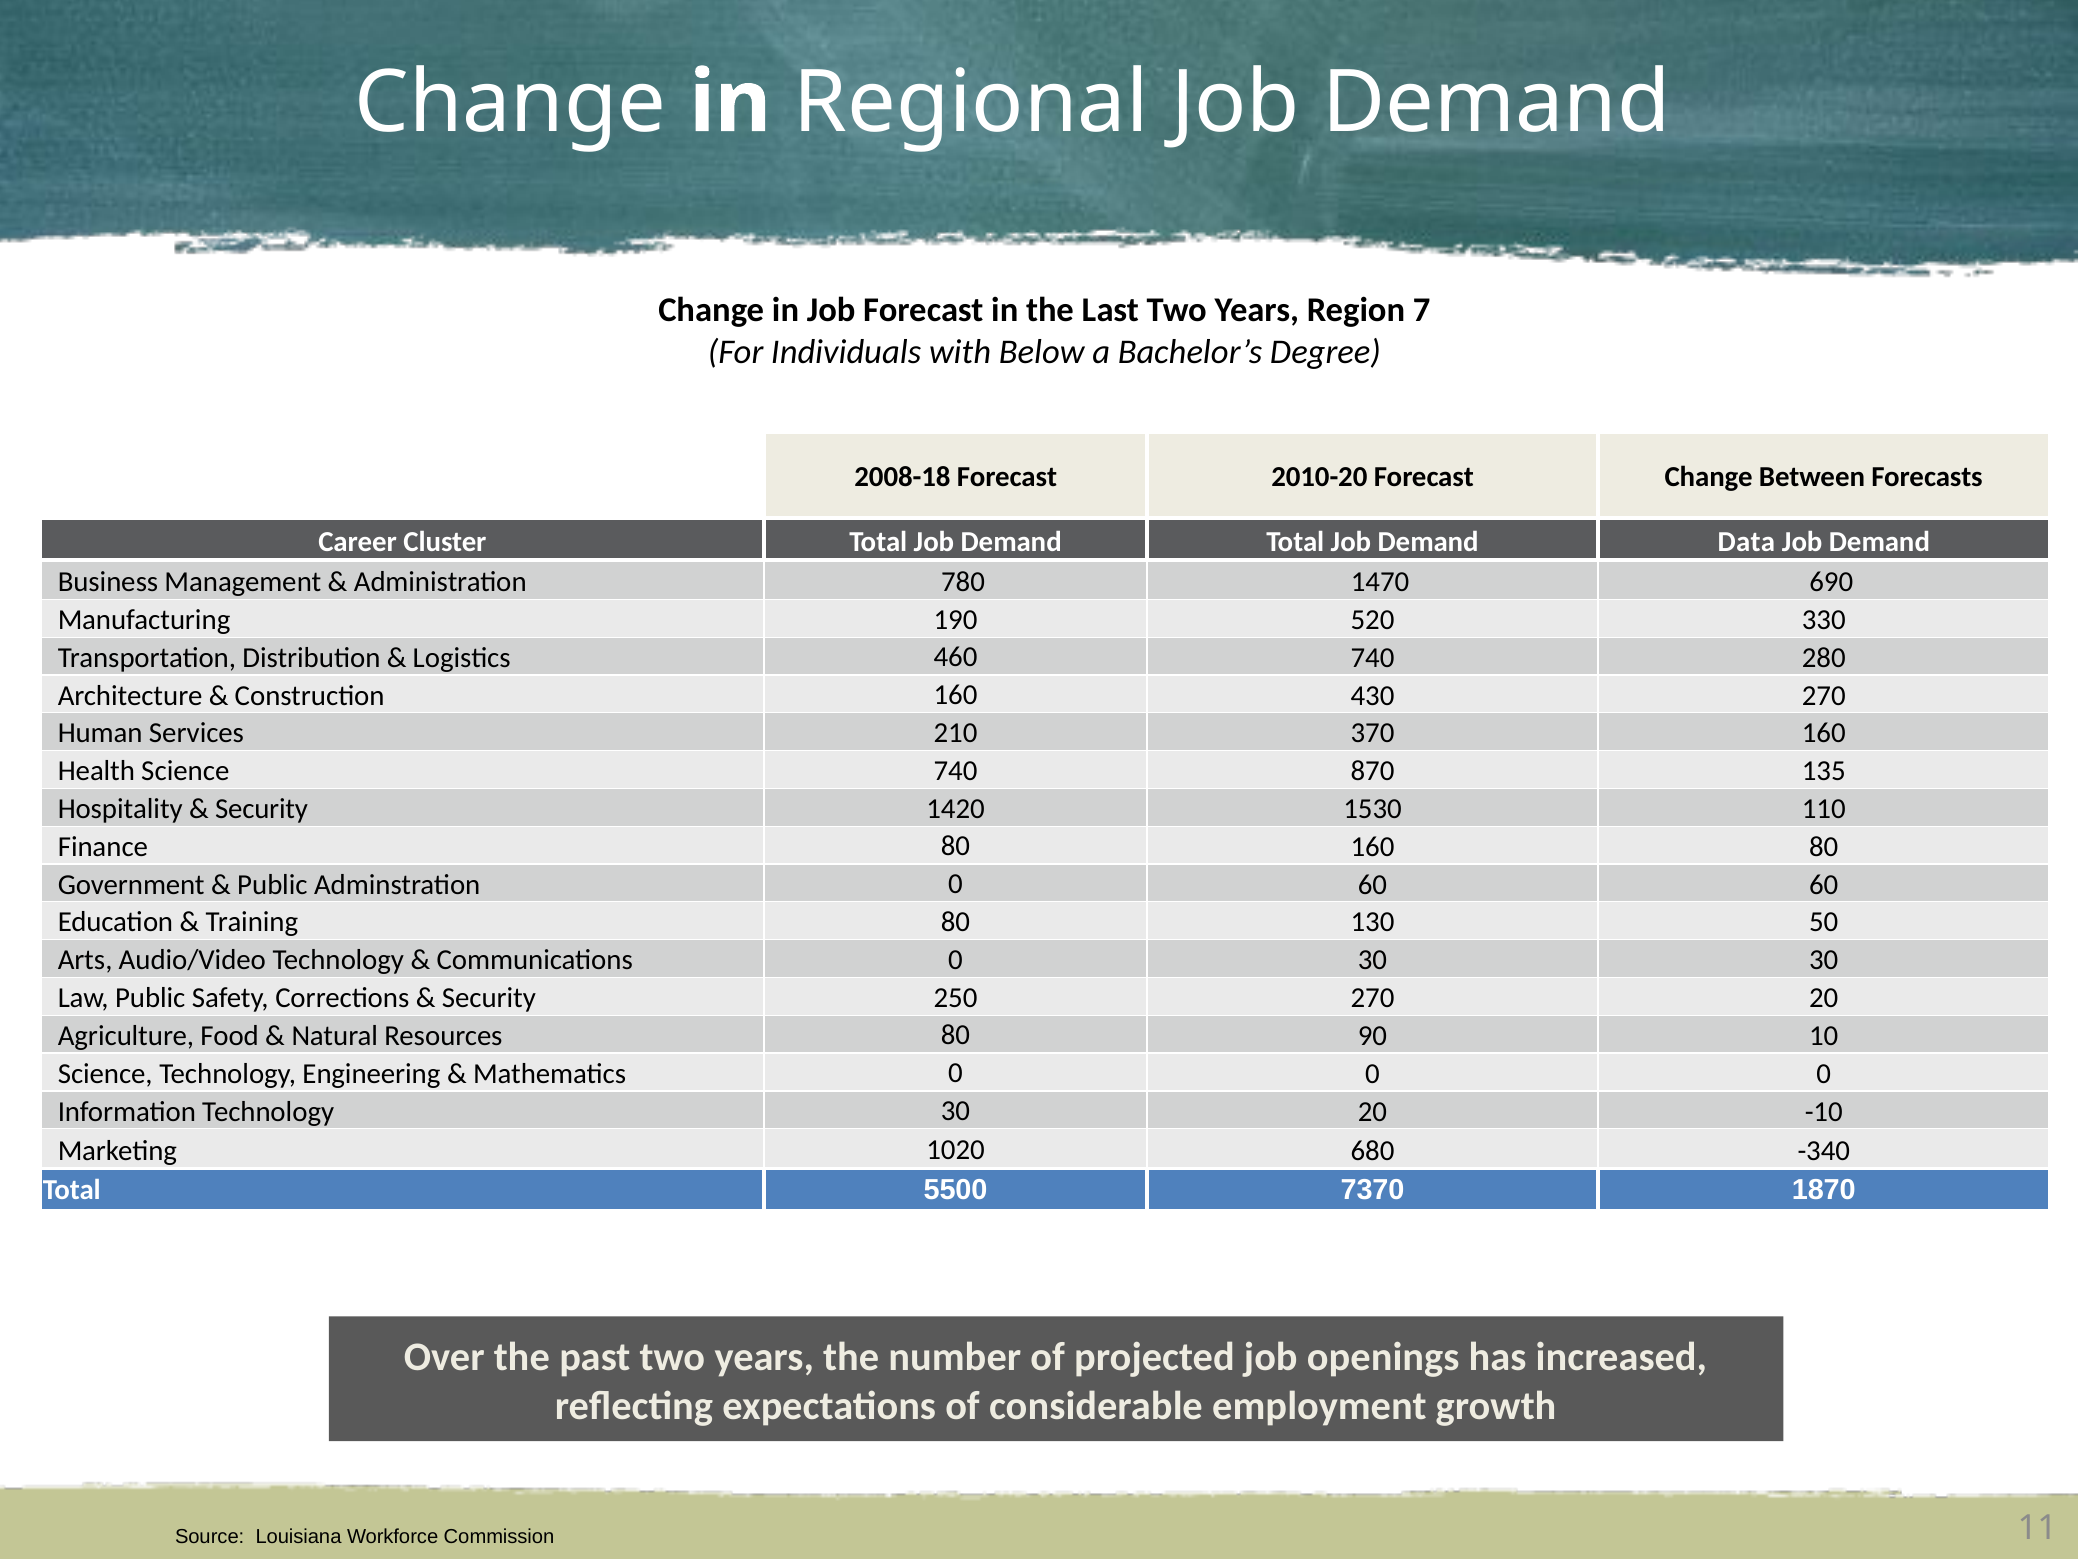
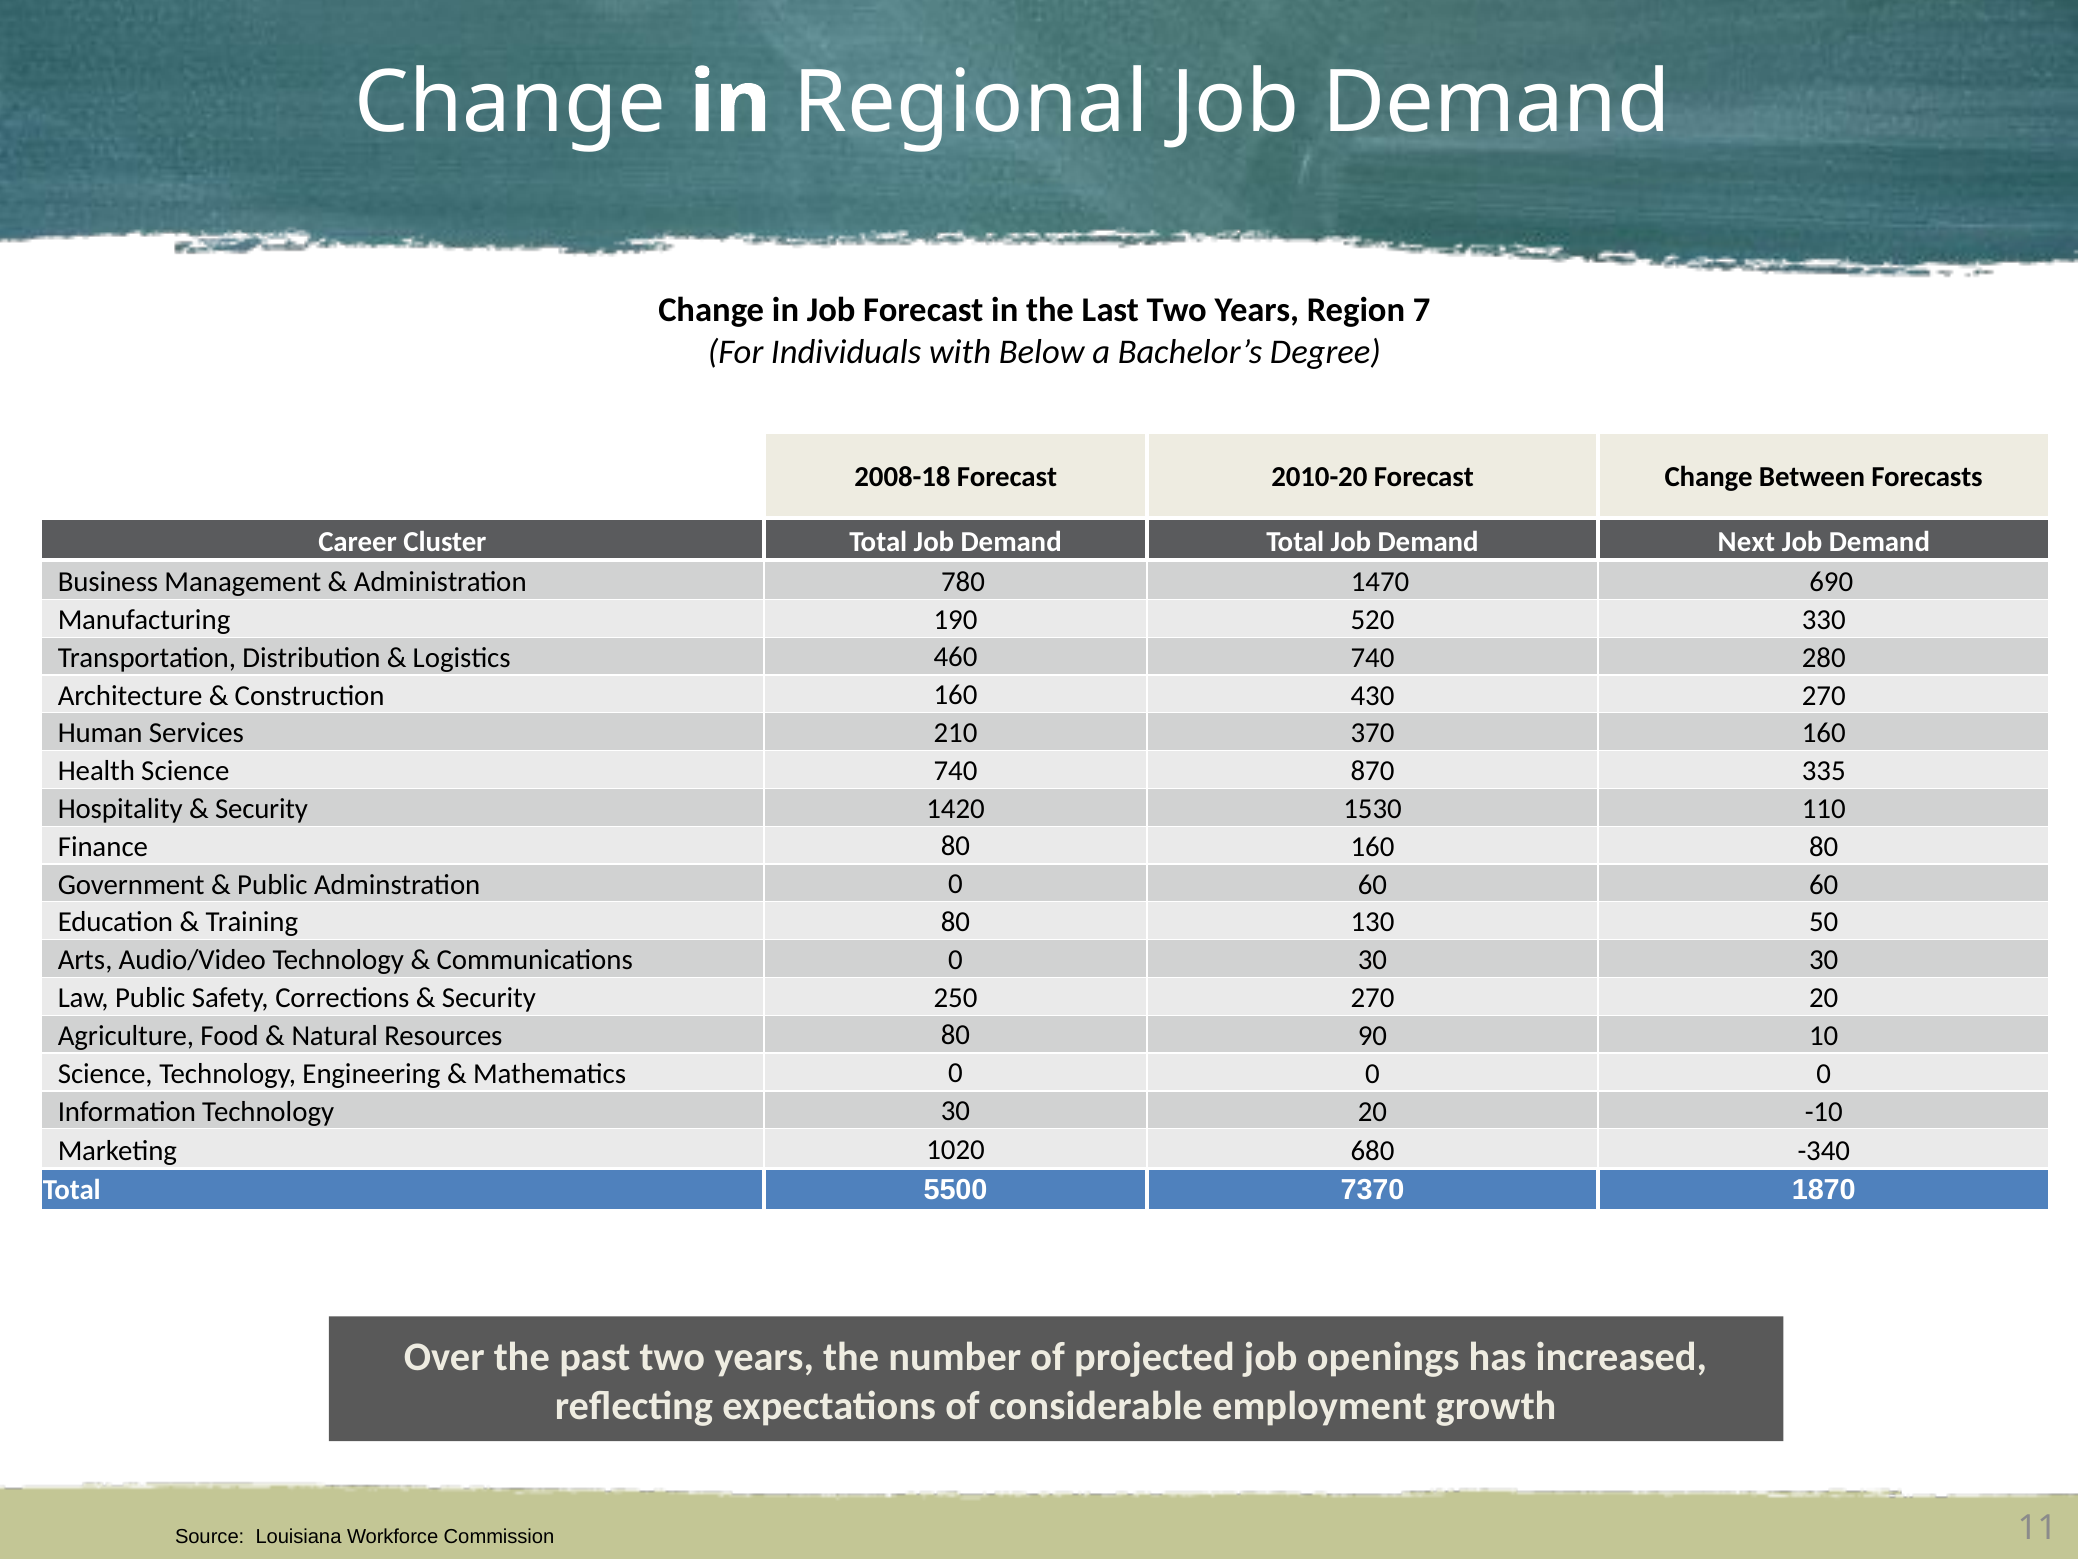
Data: Data -> Next
135: 135 -> 335
